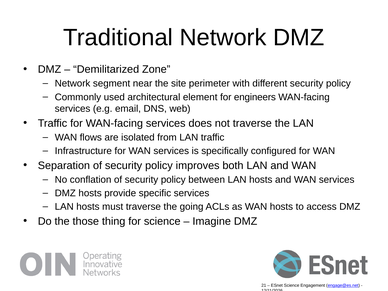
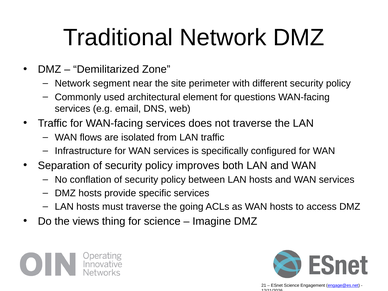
engineers: engineers -> questions
those: those -> views
